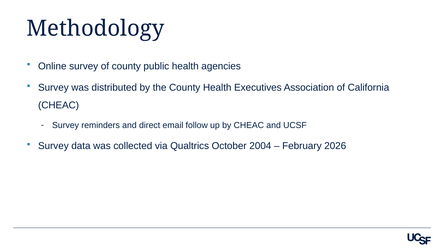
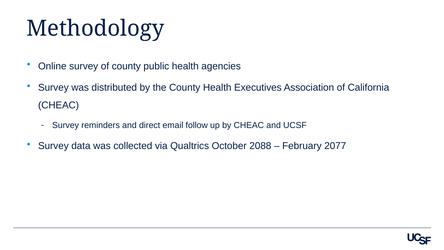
2004: 2004 -> 2088
2026: 2026 -> 2077
